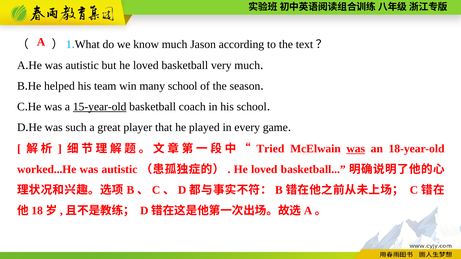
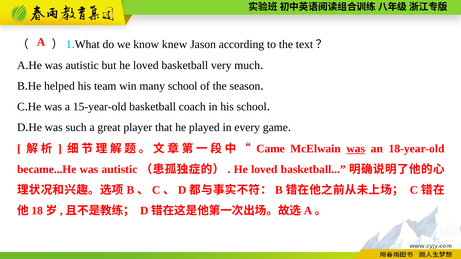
know much: much -> knew
15-year-old underline: present -> none
Tried: Tried -> Came
worked...He: worked...He -> became...He
